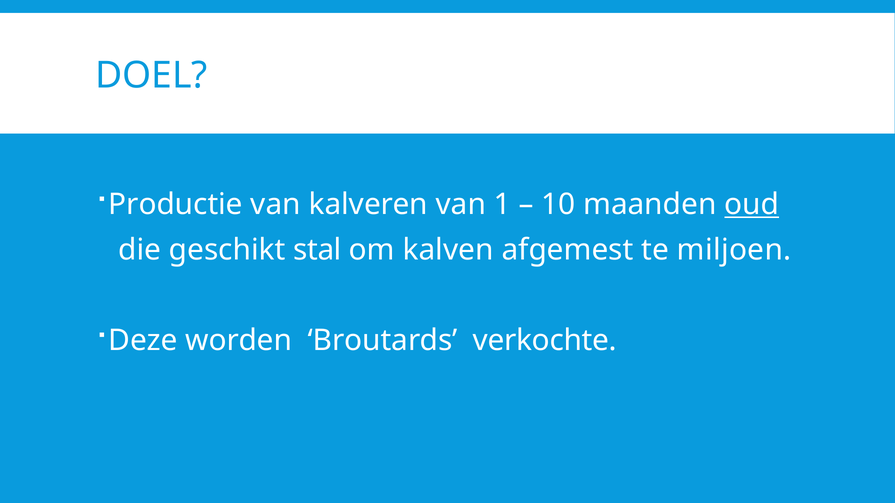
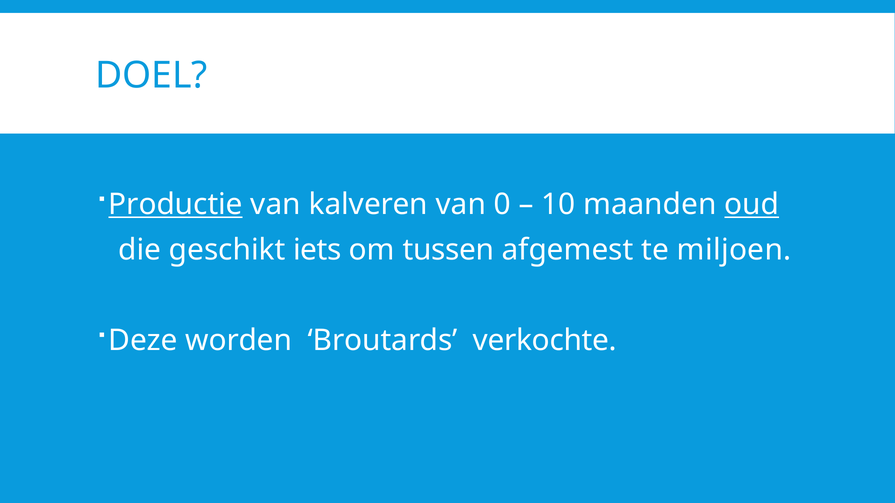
Productie underline: none -> present
1: 1 -> 0
stal: stal -> iets
kalven: kalven -> tussen
